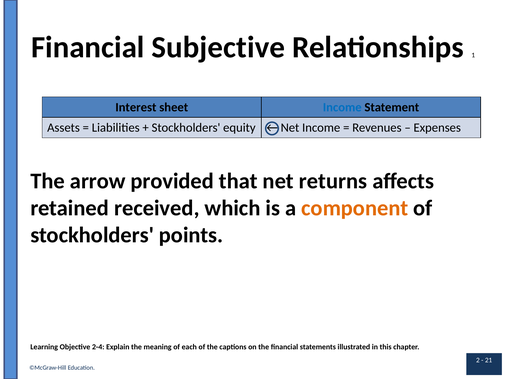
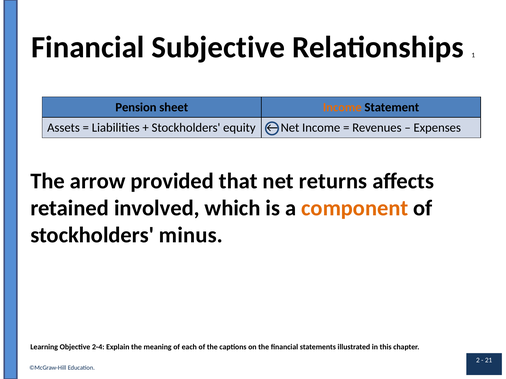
Interest: Interest -> Pension
Income at (342, 107) colour: blue -> orange
received: received -> involved
points: points -> minus
